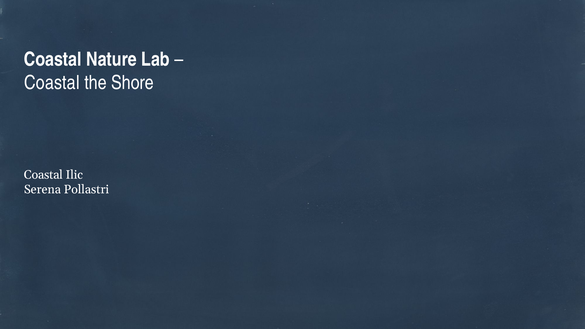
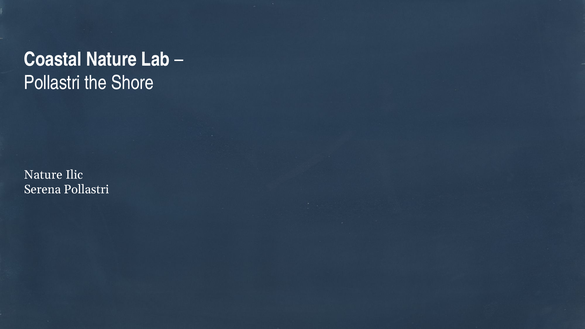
Coastal at (52, 83): Coastal -> Pollastri
Coastal at (43, 175): Coastal -> Nature
